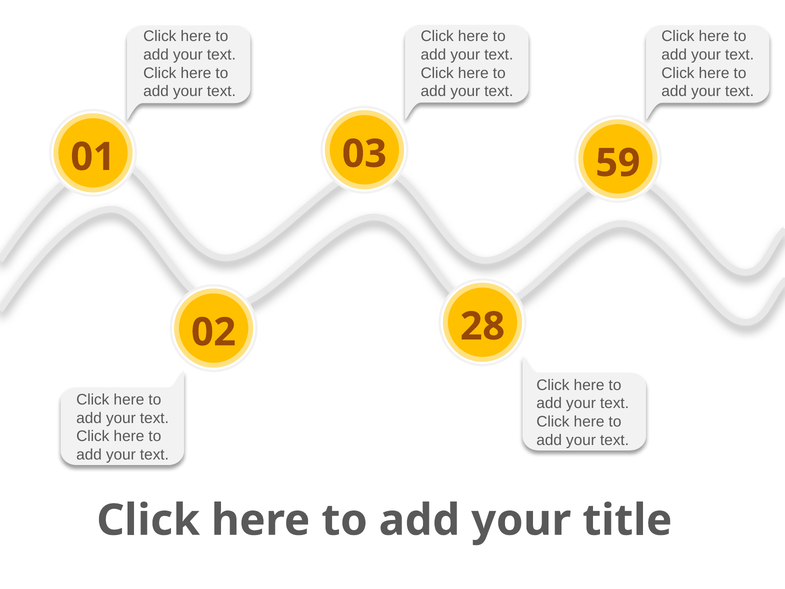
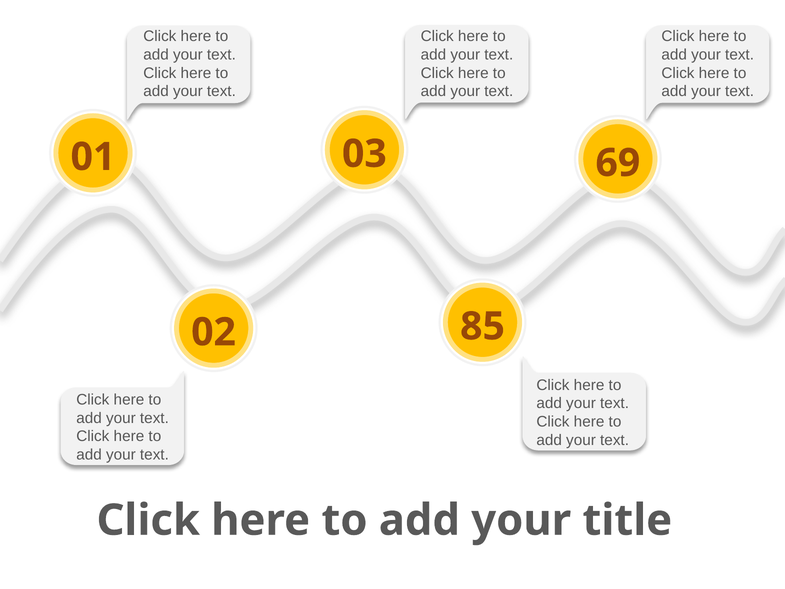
59: 59 -> 69
28: 28 -> 85
